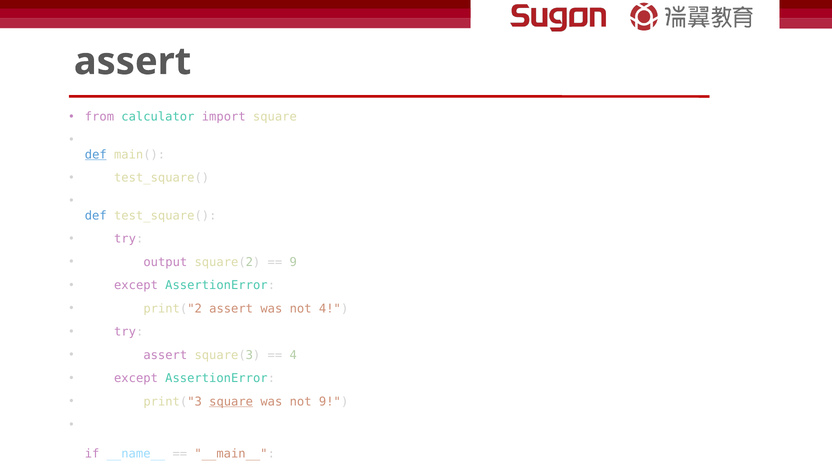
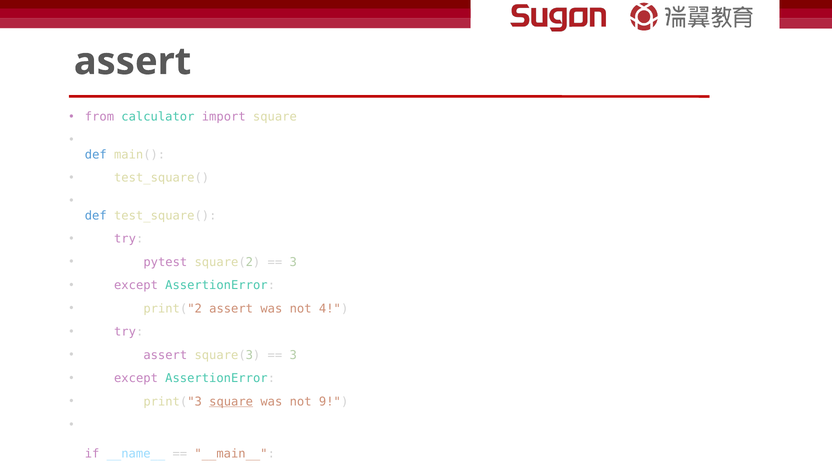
def at (96, 155) underline: present -> none
output: output -> pytest
9 at (293, 262): 9 -> 3
4 at (293, 355): 4 -> 3
